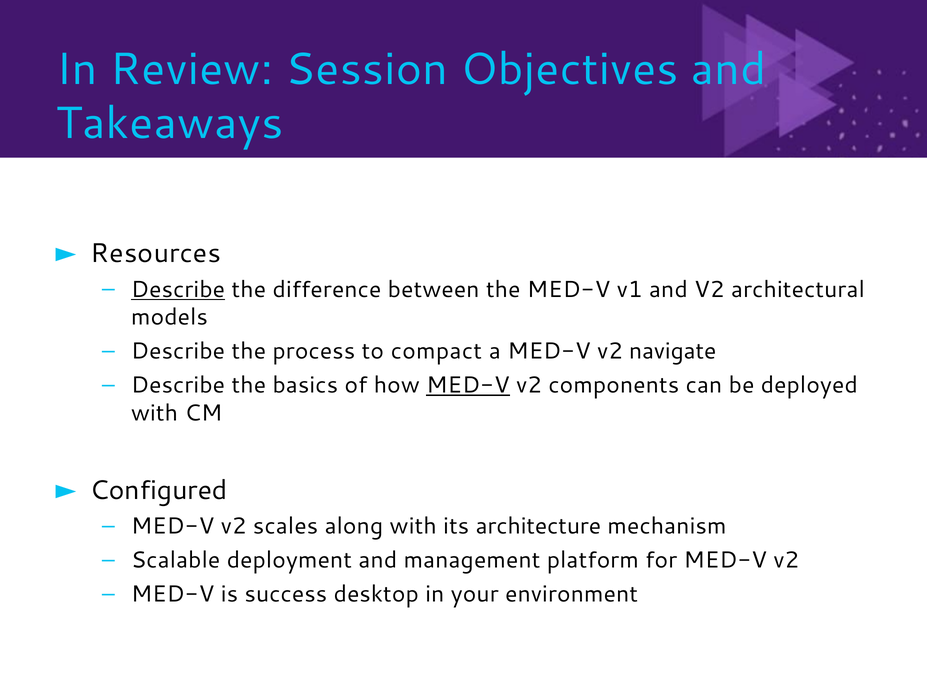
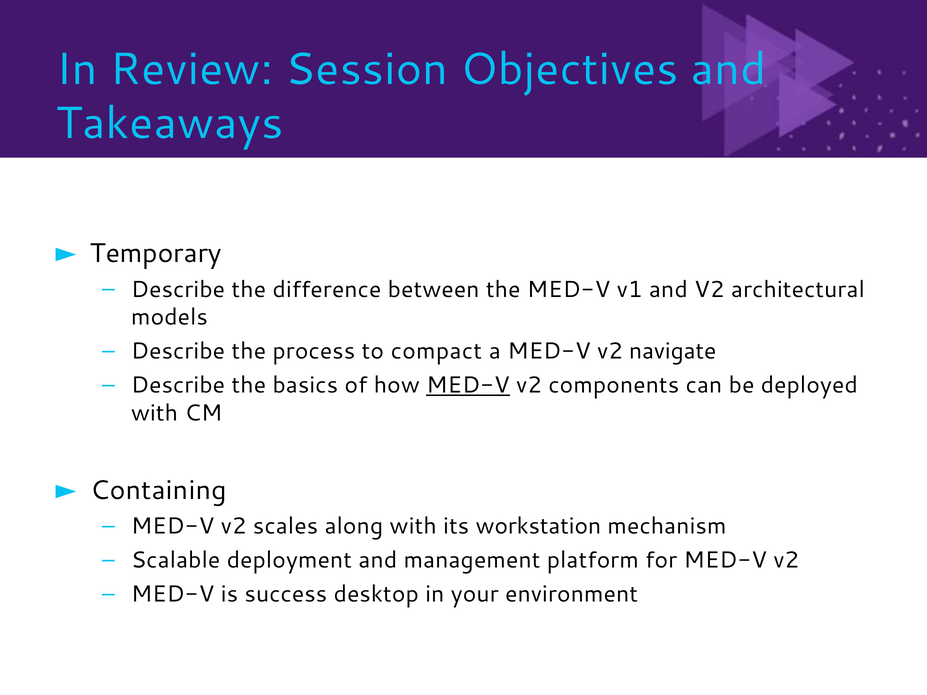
Resources: Resources -> Temporary
Describe at (178, 290) underline: present -> none
Configured: Configured -> Containing
architecture: architecture -> workstation
